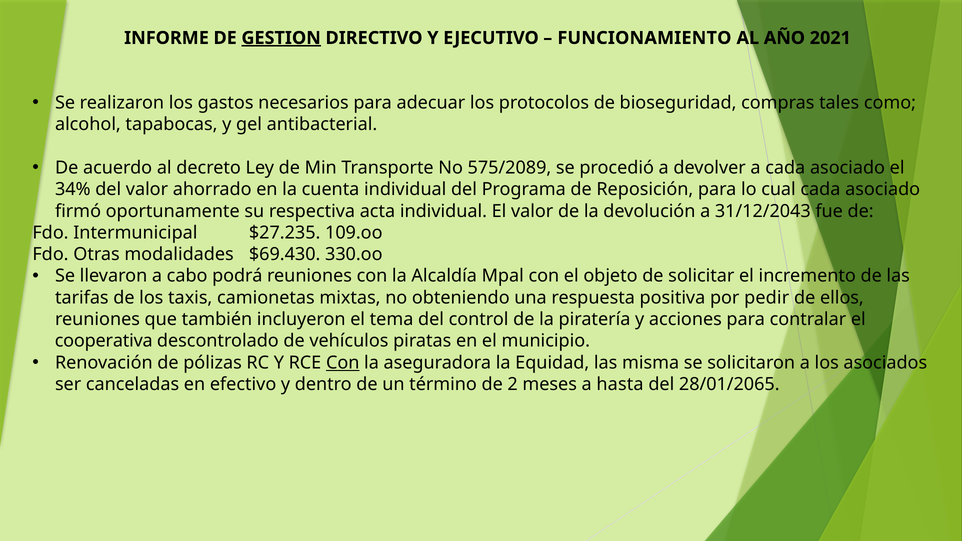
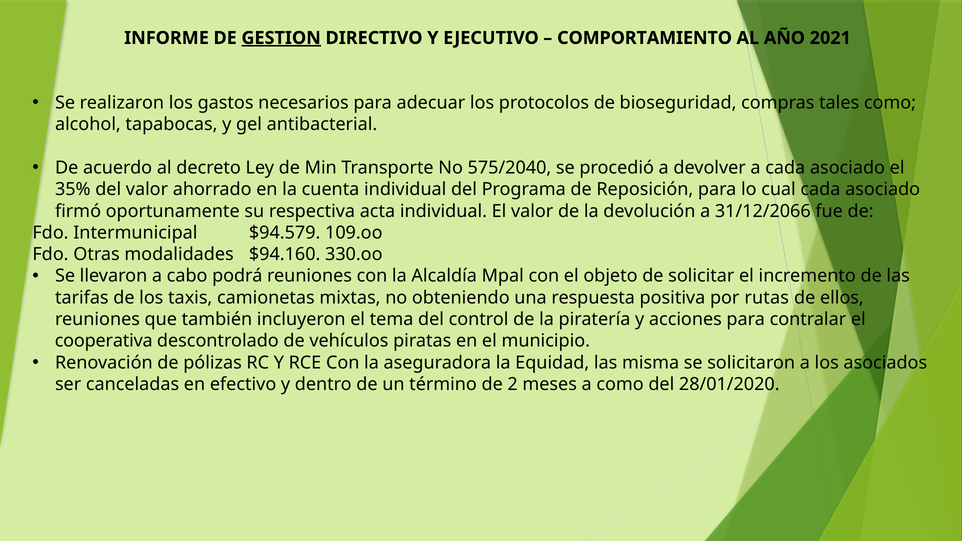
FUNCIONAMIENTO: FUNCIONAMIENTO -> COMPORTAMIENTO
575/2089: 575/2089 -> 575/2040
34%: 34% -> 35%
31/12/2043: 31/12/2043 -> 31/12/2066
$27.235: $27.235 -> $94.579
$69.430: $69.430 -> $94.160
pedir: pedir -> rutas
Con at (343, 363) underline: present -> none
a hasta: hasta -> como
28/01/2065: 28/01/2065 -> 28/01/2020
